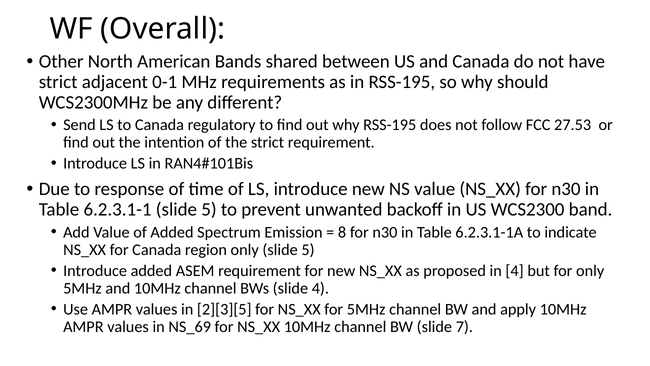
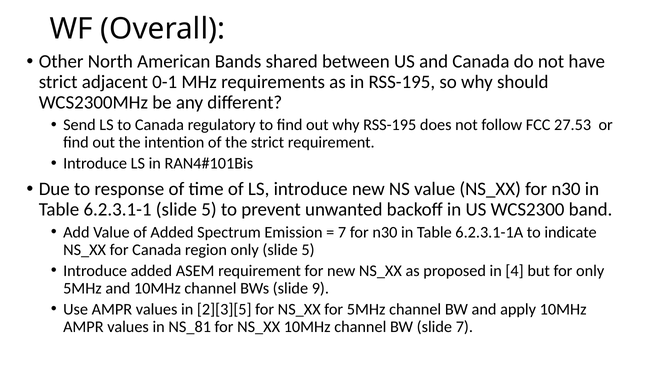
8 at (342, 232): 8 -> 7
slide 4: 4 -> 9
NS_69: NS_69 -> NS_81
